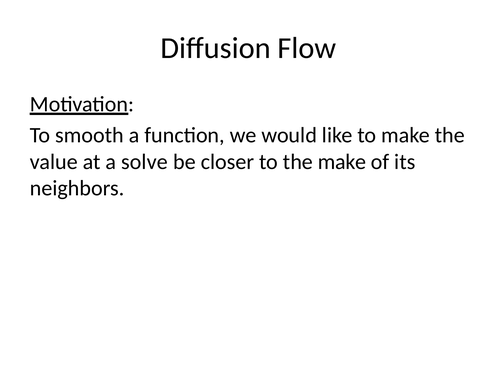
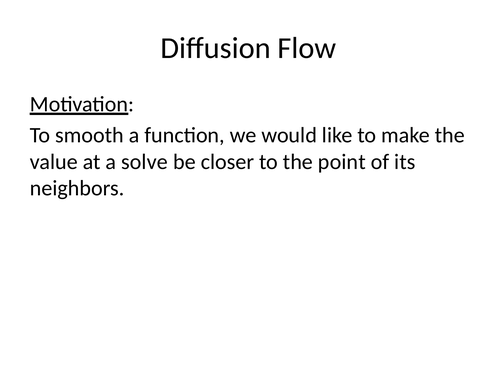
the make: make -> point
